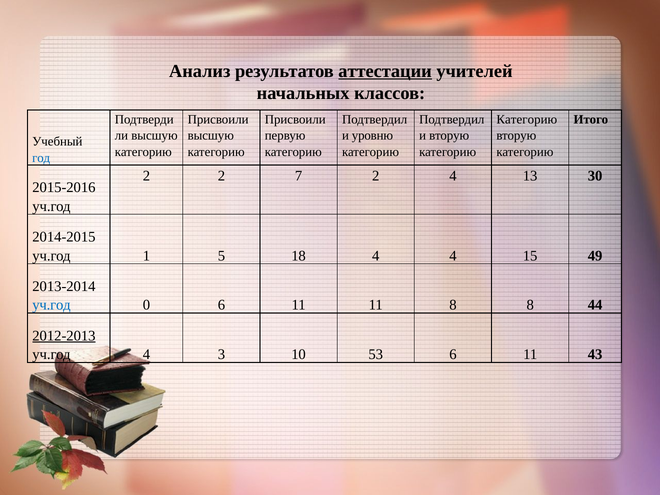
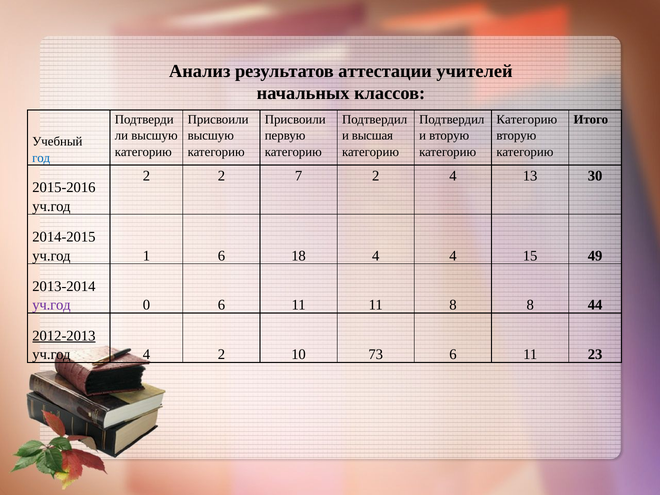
аттестации underline: present -> none
уровню: уровню -> высшая
1 5: 5 -> 6
уч.год at (51, 305) colour: blue -> purple
4 3: 3 -> 2
53: 53 -> 73
43: 43 -> 23
